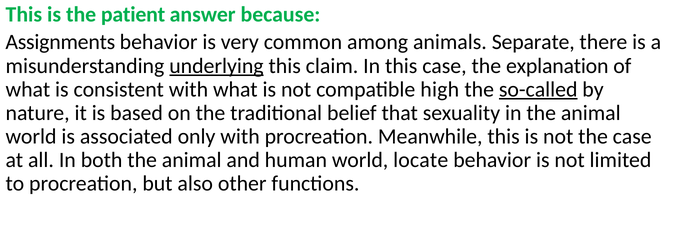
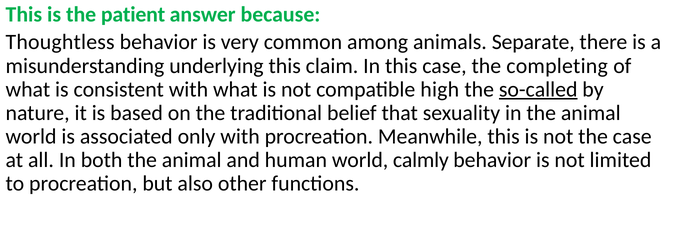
Assignments: Assignments -> Thoughtless
underlying underline: present -> none
explanation: explanation -> completing
locate: locate -> calmly
